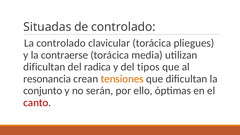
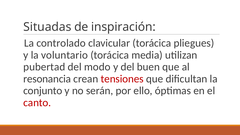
de controlado: controlado -> inspiración
contraerse: contraerse -> voluntario
dificultan at (44, 67): dificultan -> pubertad
radica: radica -> modo
tipos: tipos -> buen
tensiones colour: orange -> red
